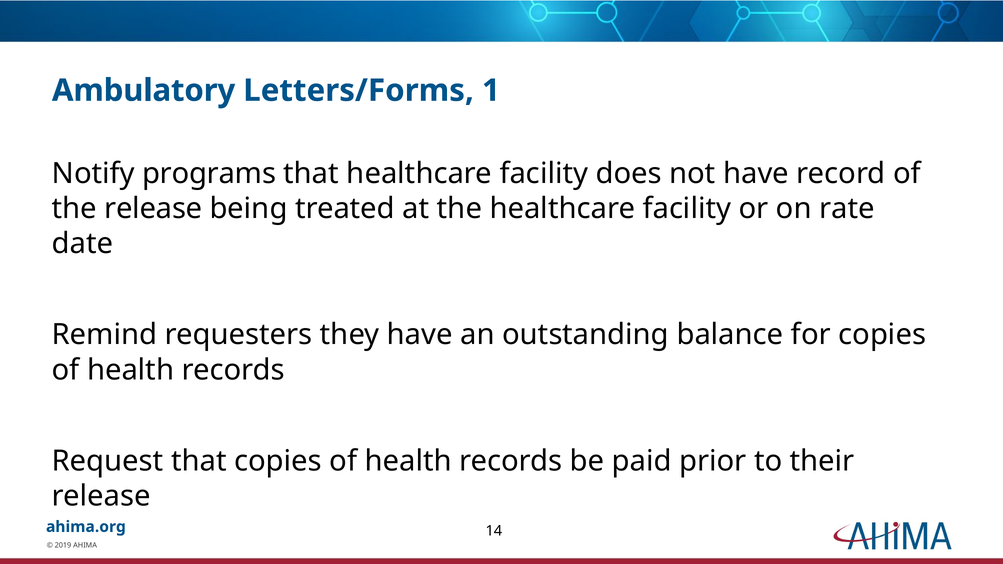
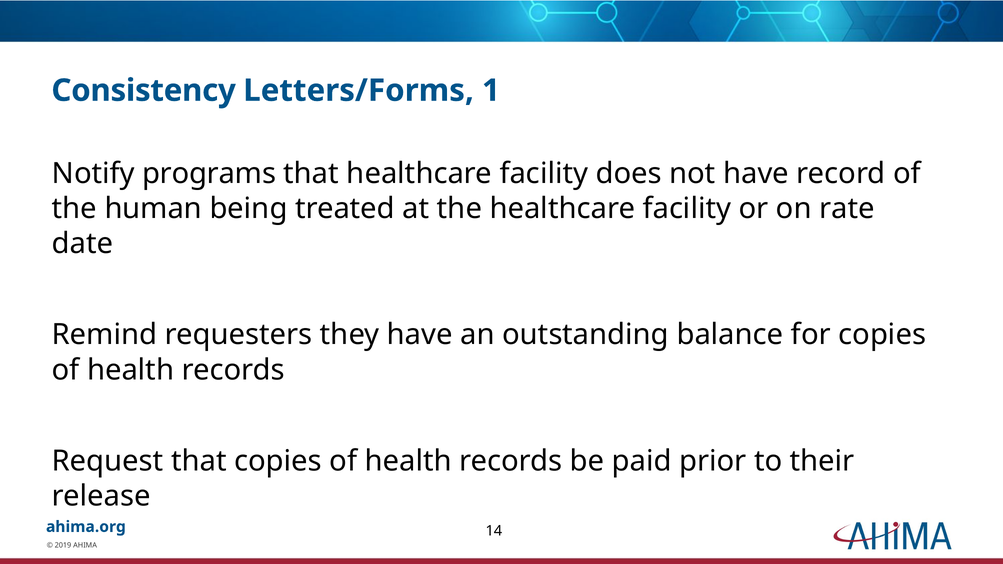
Ambulatory: Ambulatory -> Consistency
the release: release -> human
